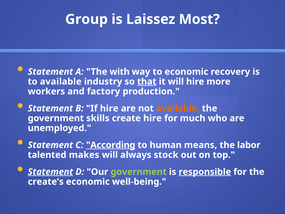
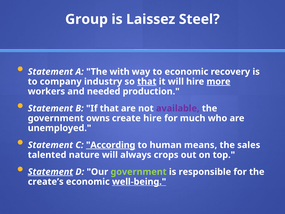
Most: Most -> Steel
to available: available -> company
more underline: none -> present
factory: factory -> needed
If hire: hire -> that
available at (178, 108) colour: orange -> purple
skills: skills -> owns
labor: labor -> sales
makes: makes -> nature
stock: stock -> crops
responsible underline: present -> none
well-being underline: none -> present
